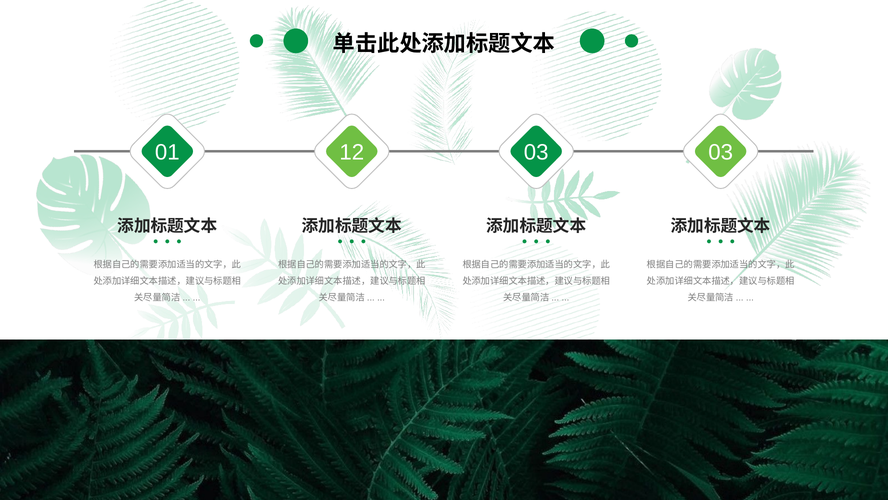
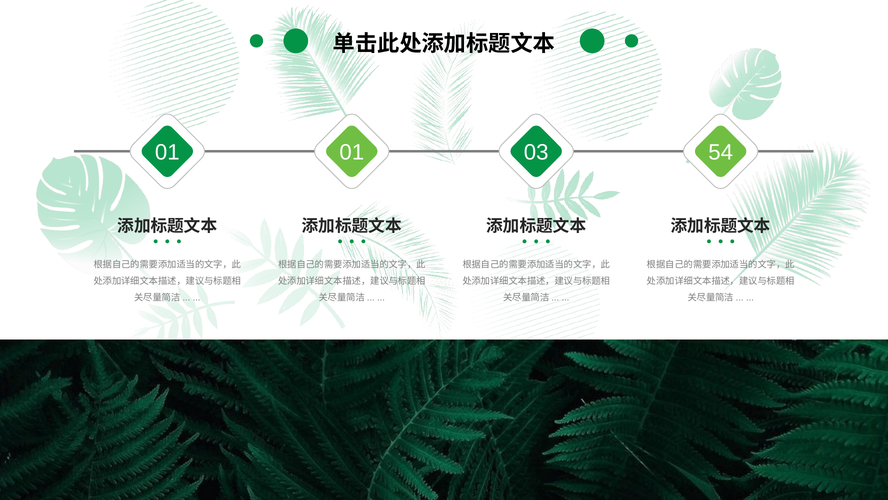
01 12: 12 -> 01
03 03: 03 -> 54
